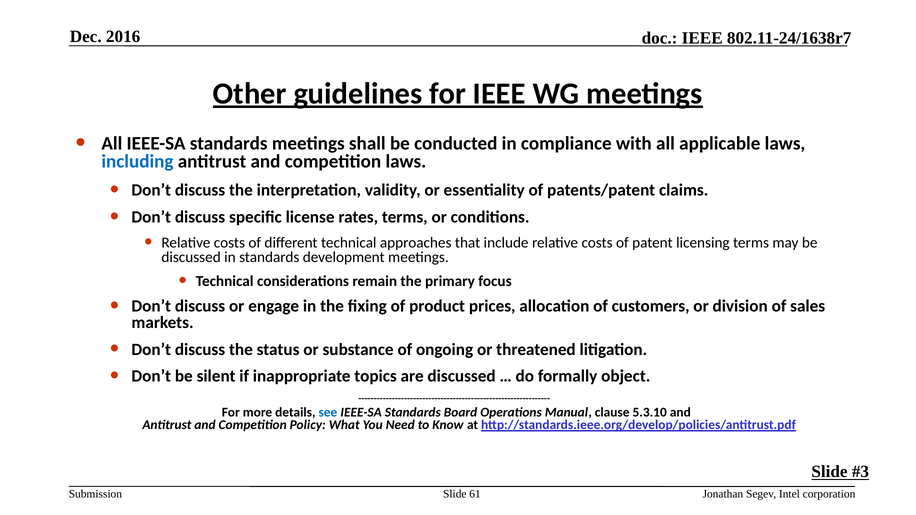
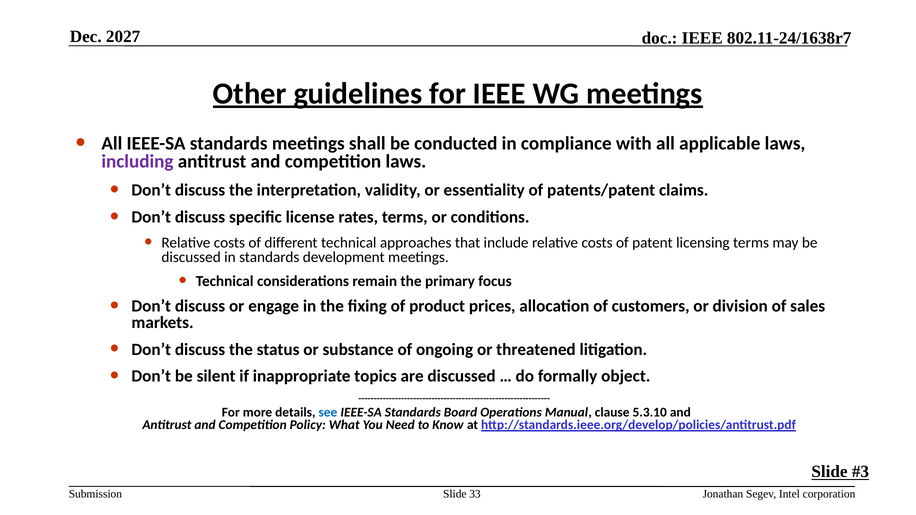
2016: 2016 -> 2027
including colour: blue -> purple
61: 61 -> 33
